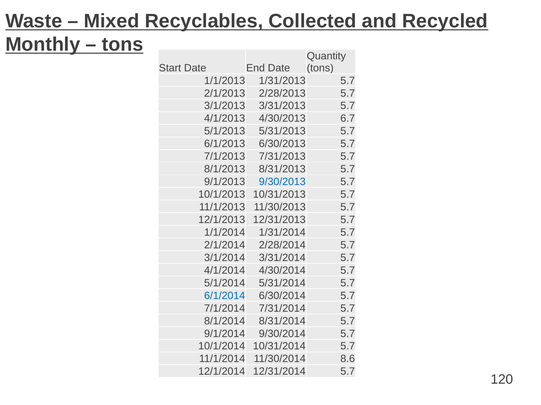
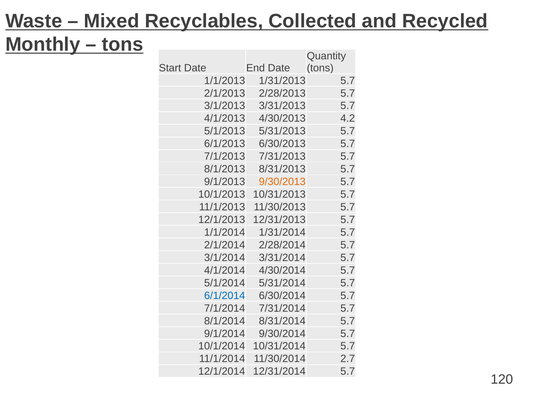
6.7: 6.7 -> 4.2
9/30/2013 colour: blue -> orange
8.6: 8.6 -> 2.7
